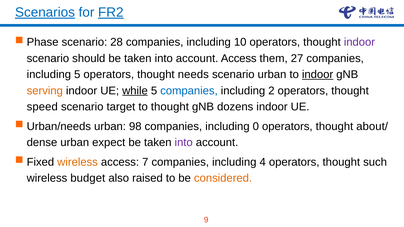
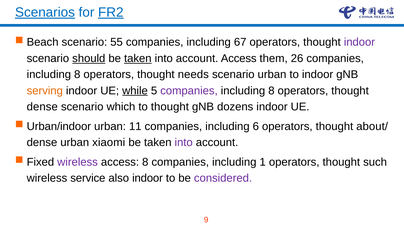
Phase: Phase -> Beach
28: 28 -> 55
10: 10 -> 67
should underline: none -> present
taken at (138, 58) underline: none -> present
27: 27 -> 26
5 at (77, 75): 5 -> 8
indoor at (318, 75) underline: present -> none
companies at (189, 91) colour: blue -> purple
2 at (271, 91): 2 -> 8
speed at (42, 107): speed -> dense
target: target -> which
Urban/needs: Urban/needs -> Urban/indoor
98: 98 -> 11
0: 0 -> 6
expect: expect -> xiaomi
wireless at (78, 162) colour: orange -> purple
access 7: 7 -> 8
4: 4 -> 1
budget: budget -> service
also raised: raised -> indoor
considered colour: orange -> purple
